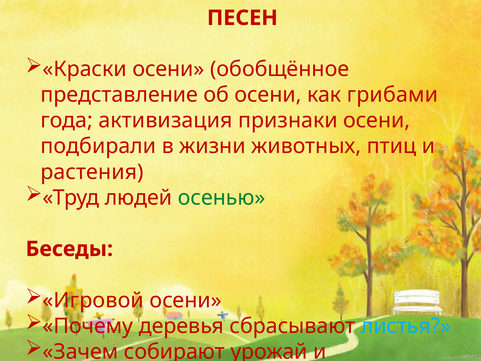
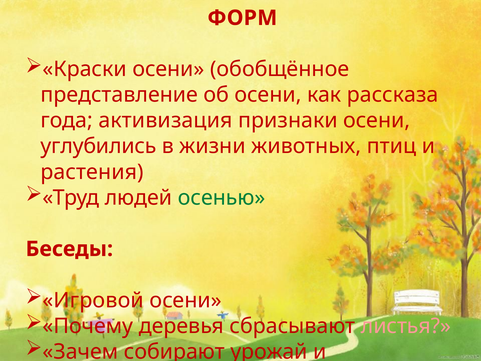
ПЕСЕН: ПЕСЕН -> ФОРМ
грибами: грибами -> рассказа
подбирали: подбирали -> углубились
листья colour: light blue -> pink
